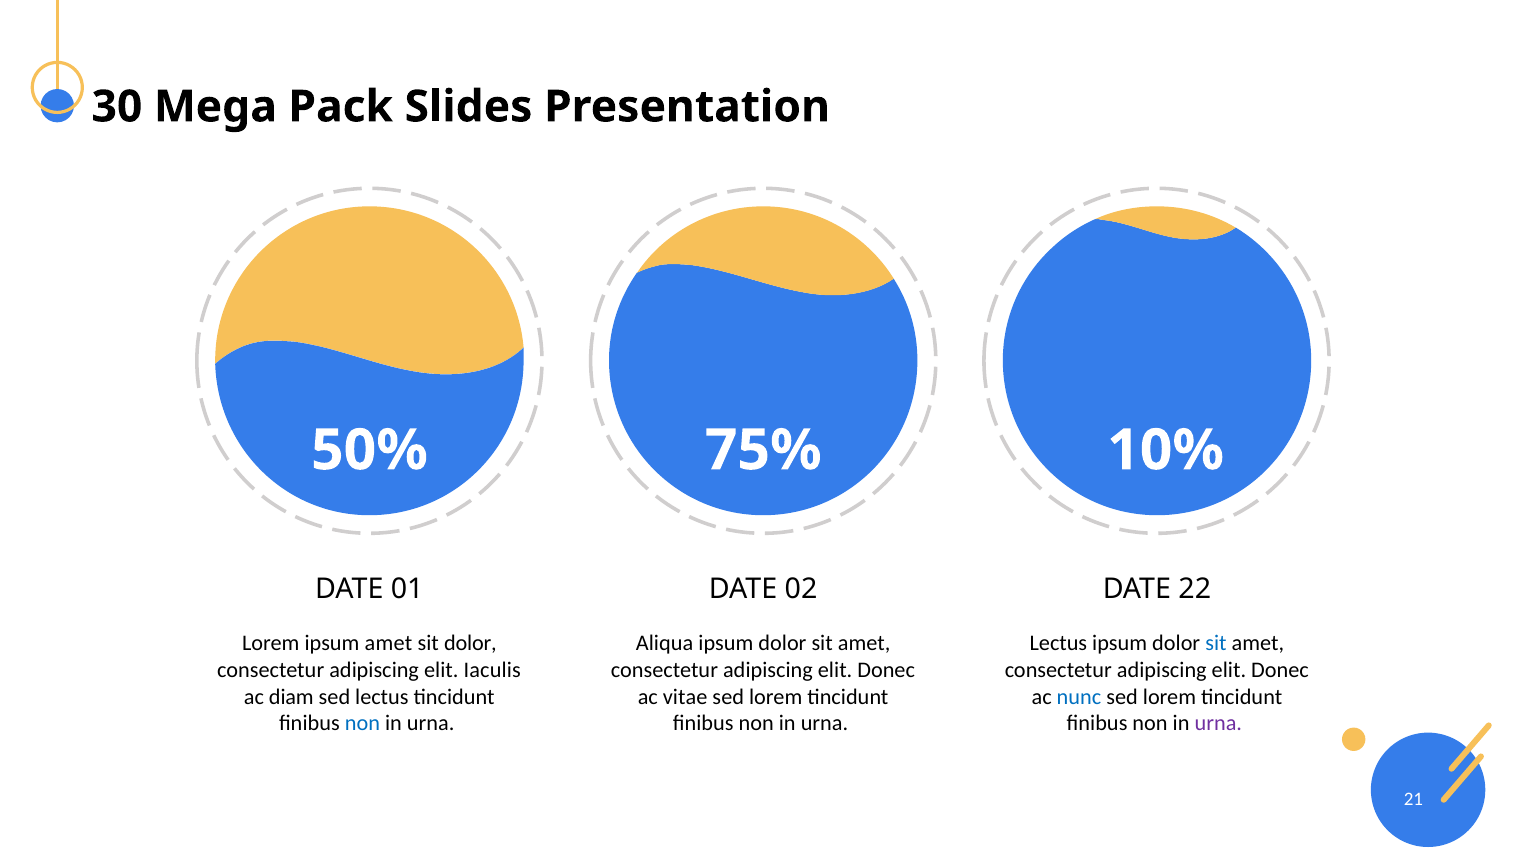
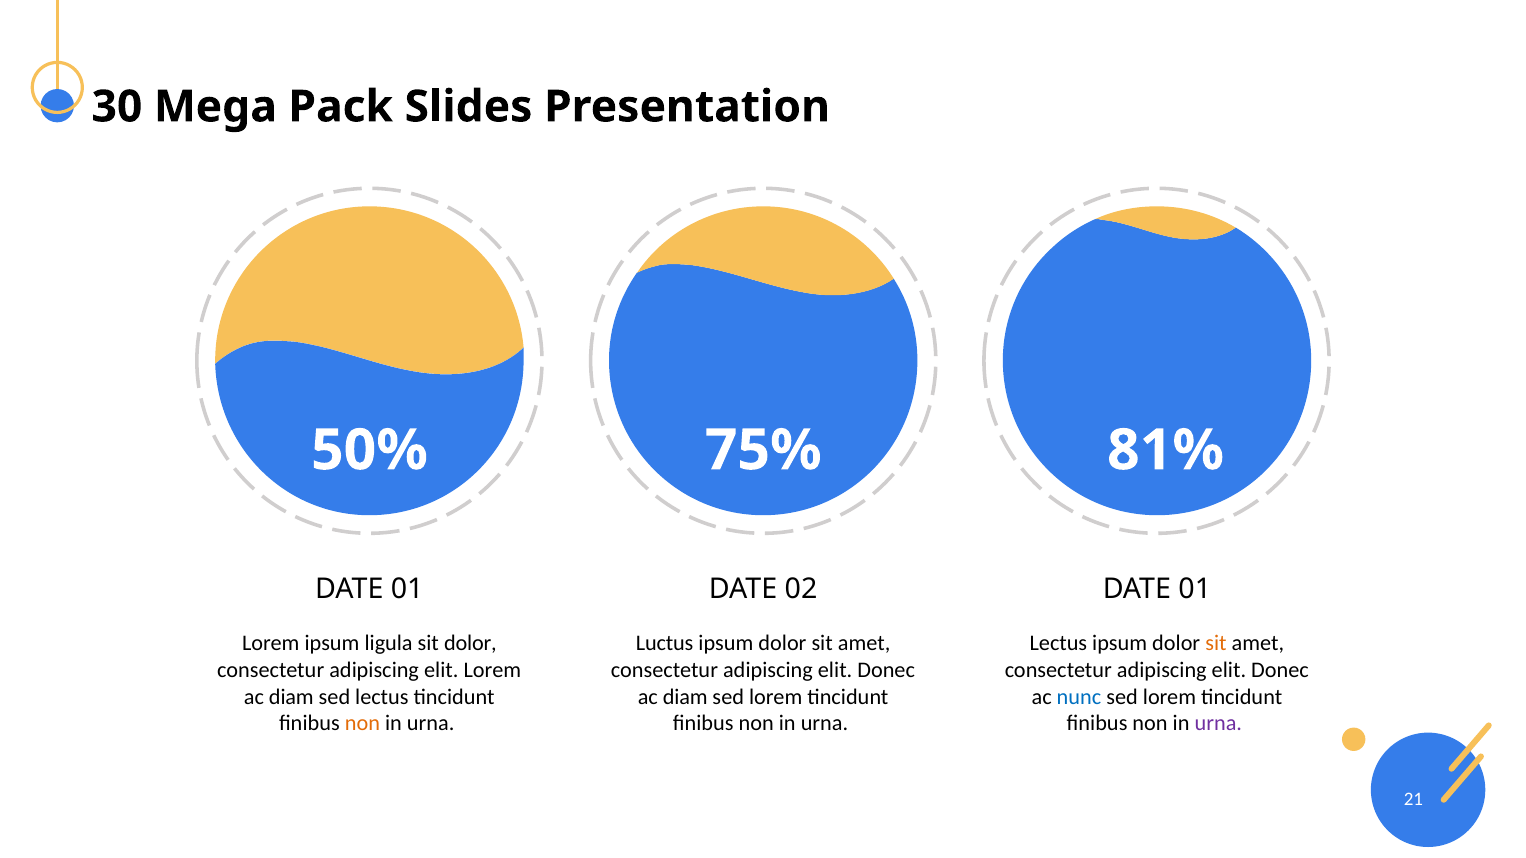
10%: 10% -> 81%
02 DATE 22: 22 -> 01
ipsum amet: amet -> ligula
Aliqua: Aliqua -> Luctus
sit at (1216, 644) colour: blue -> orange
elit Iaculis: Iaculis -> Lorem
vitae at (685, 697): vitae -> diam
non at (362, 724) colour: blue -> orange
